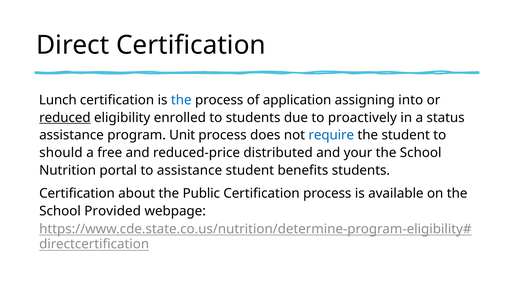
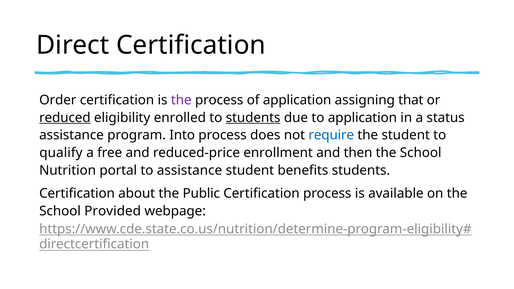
Lunch: Lunch -> Order
the at (181, 100) colour: blue -> purple
into: into -> that
students at (253, 118) underline: none -> present
to proactively: proactively -> application
Unit: Unit -> Into
should: should -> qualify
distributed: distributed -> enrollment
your: your -> then
